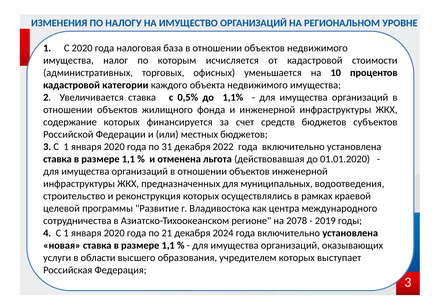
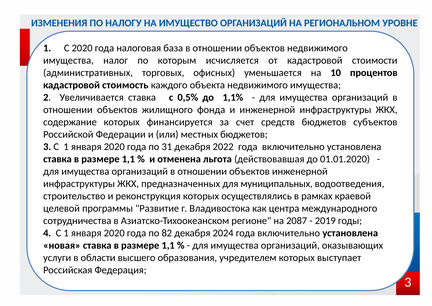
категории: категории -> стоимость
2078: 2078 -> 2087
21: 21 -> 82
